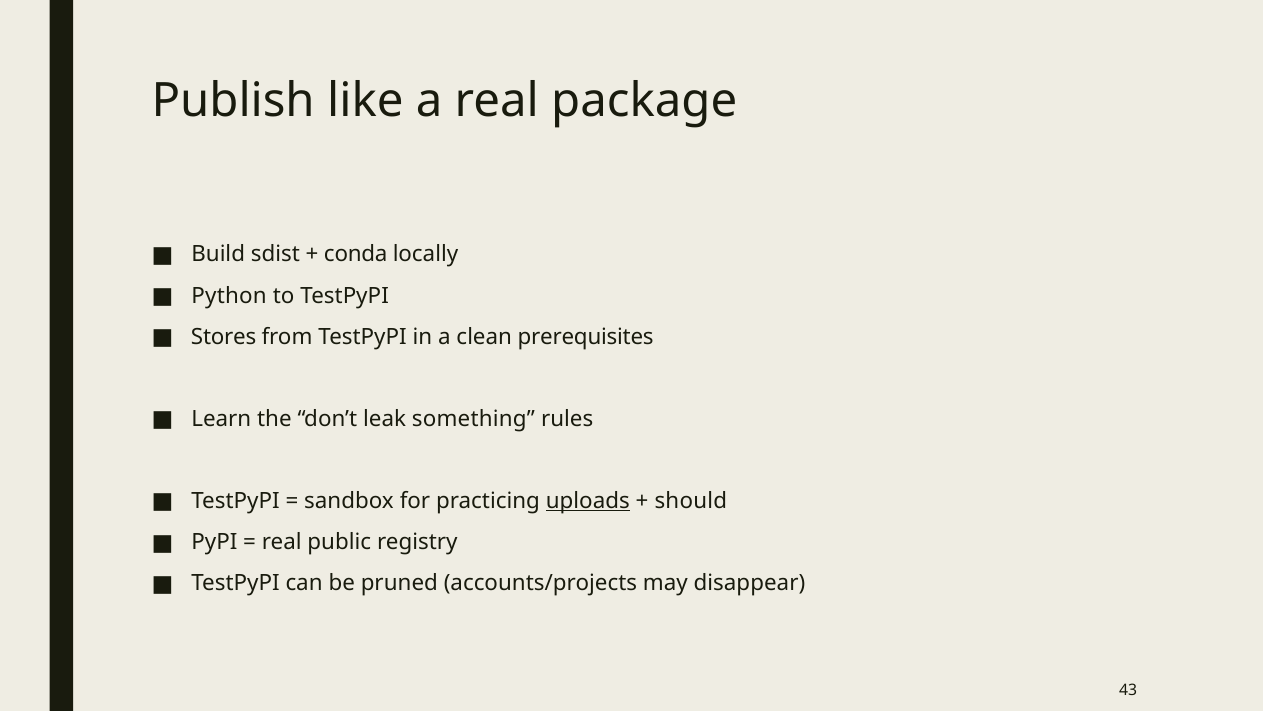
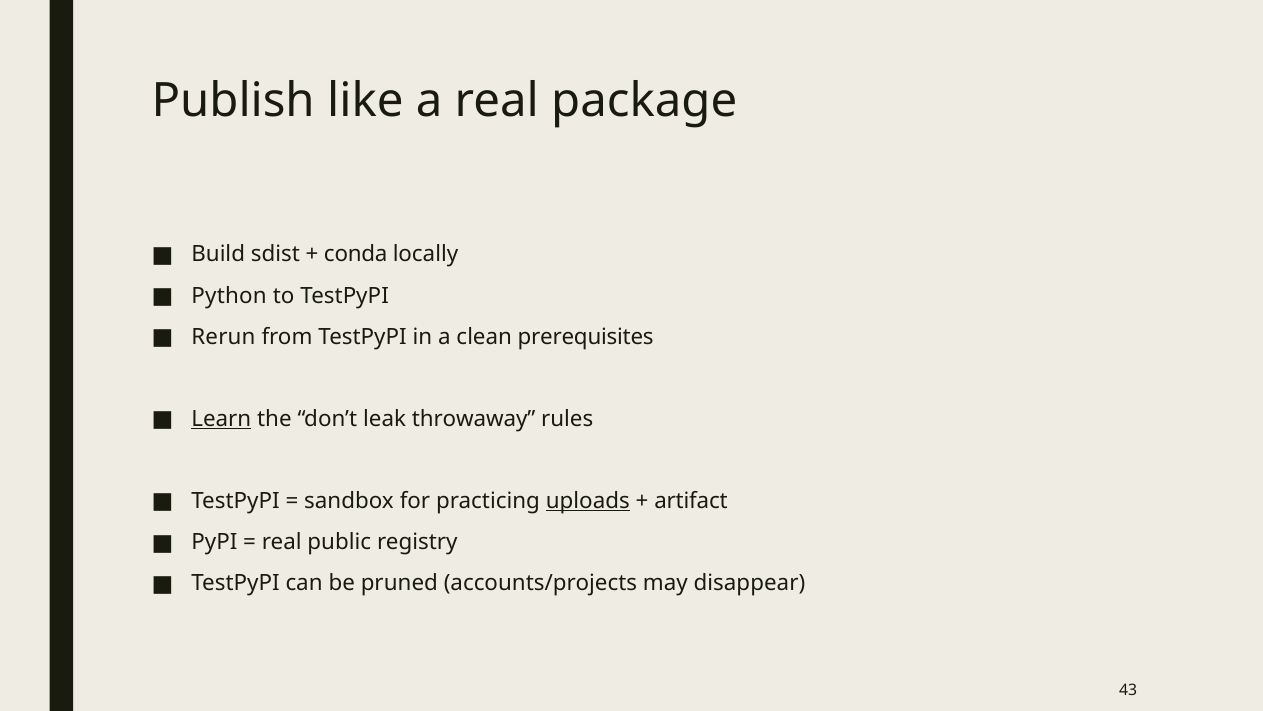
Stores: Stores -> Rerun
Learn underline: none -> present
something: something -> throwaway
should: should -> artifact
